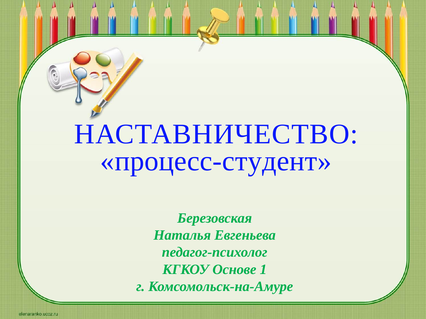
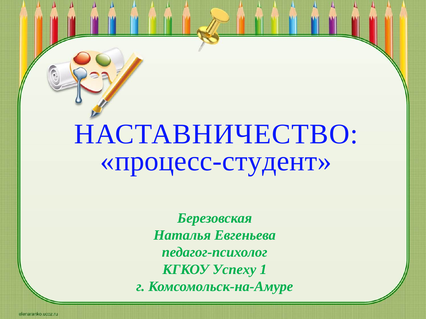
Основе: Основе -> Успеху
